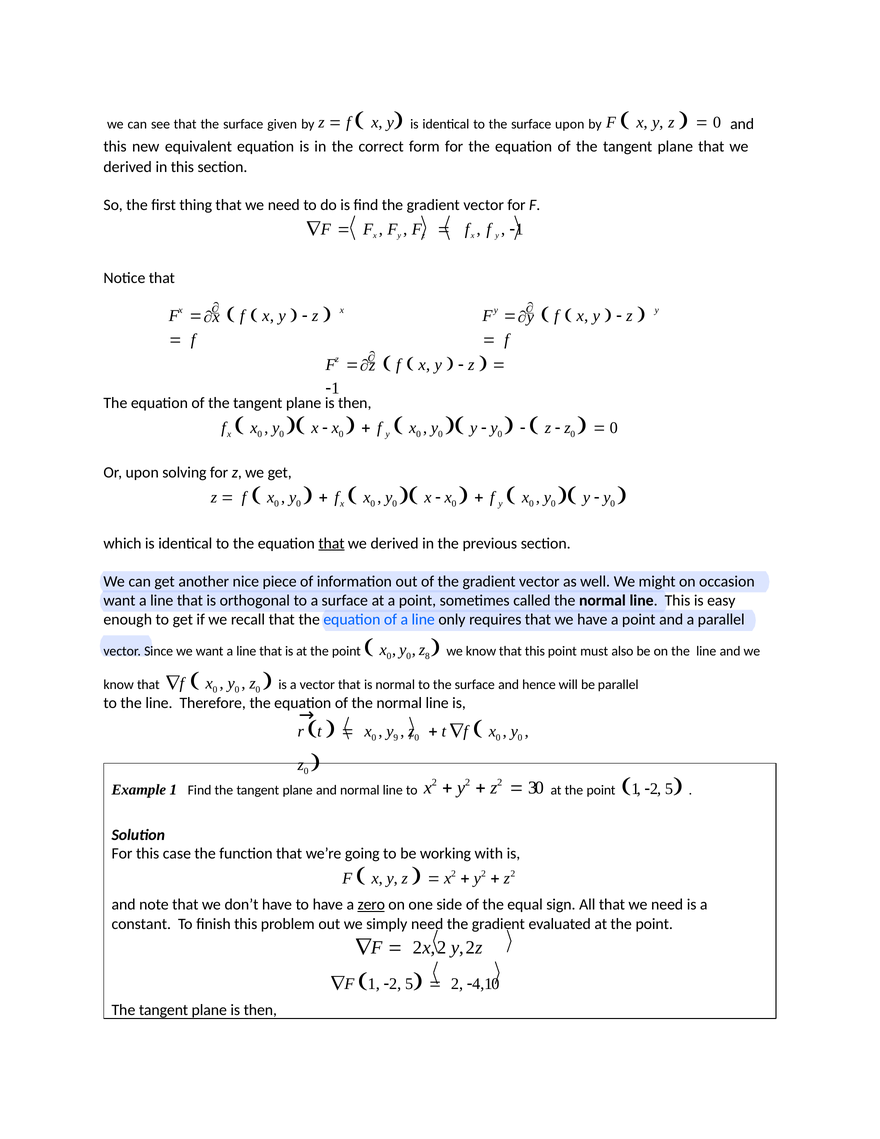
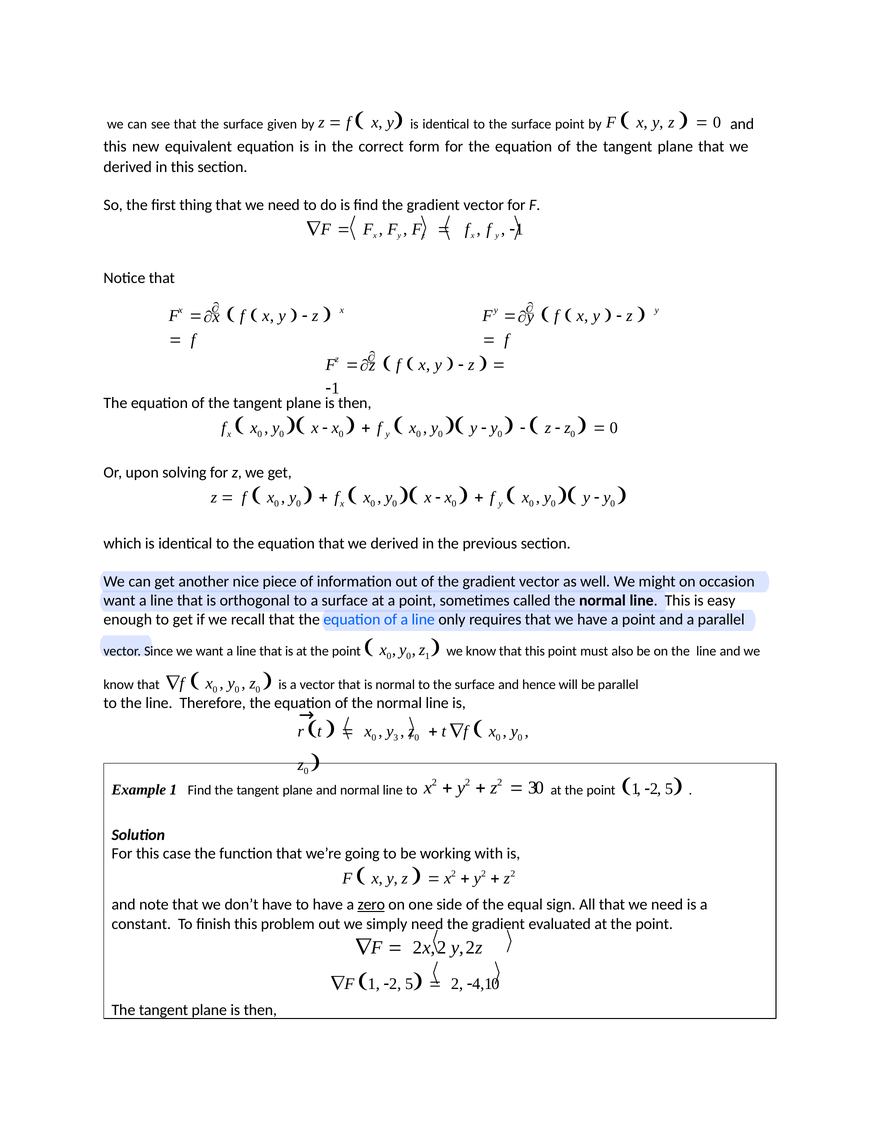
surface upon: upon -> point
that at (331, 543) underline: present -> none
z 8: 8 -> 1
9: 9 -> 3
